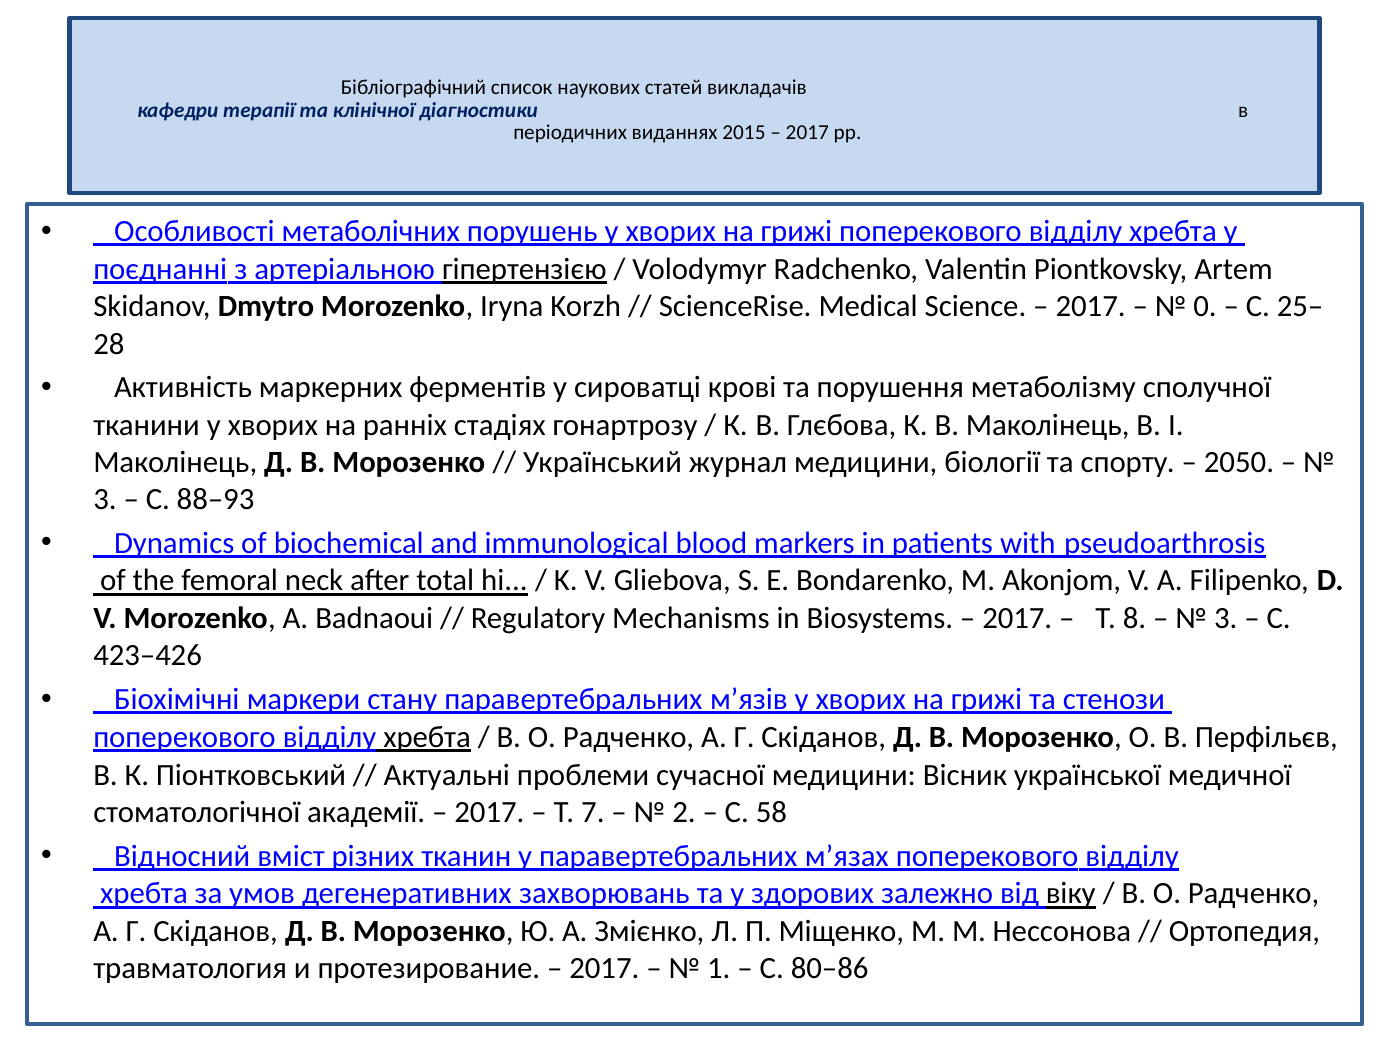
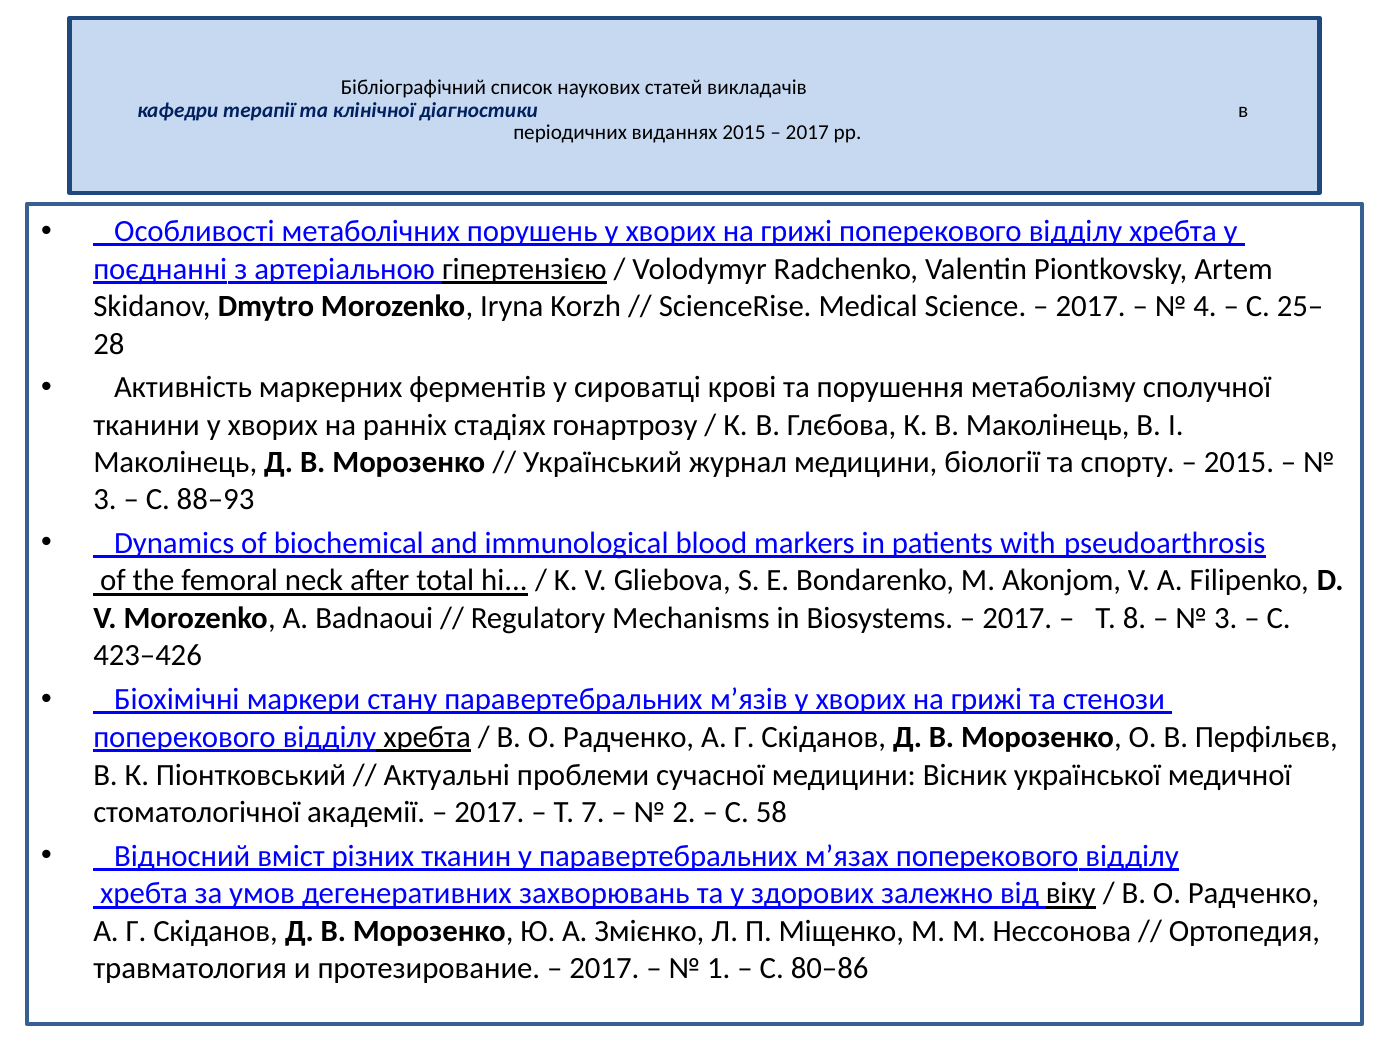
0: 0 -> 4
2050 at (1239, 462): 2050 -> 2015
